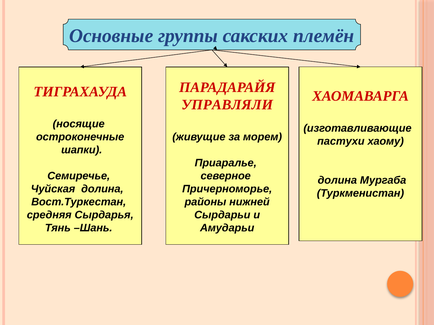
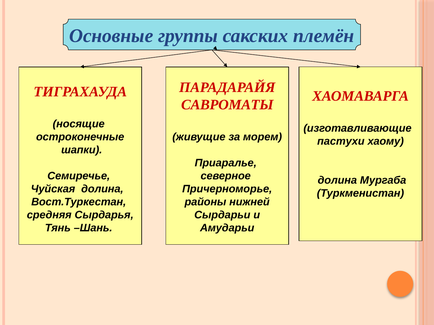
УПРАВЛЯЛИ: УПРАВЛЯЛИ -> САВРОМАТЫ
